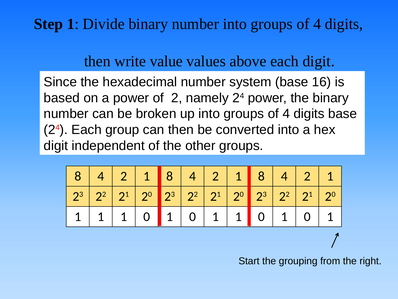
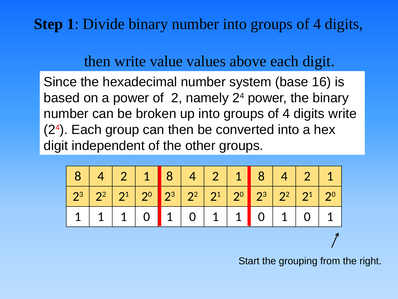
digits base: base -> write
